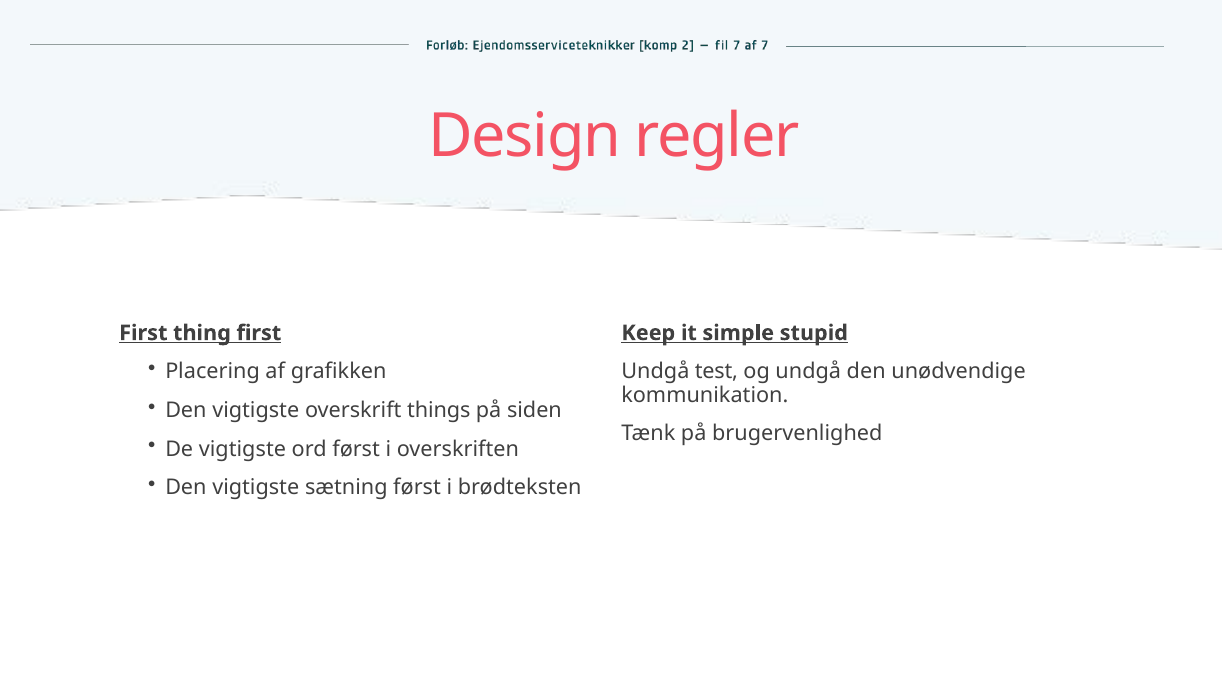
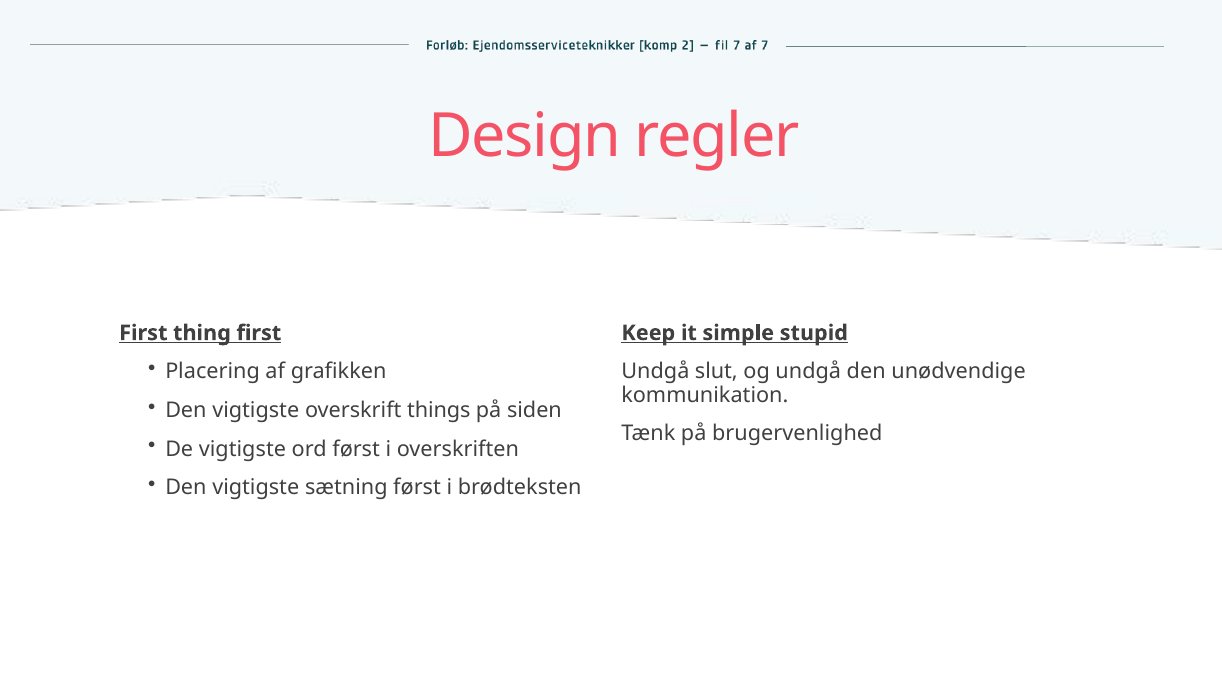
test: test -> slut
